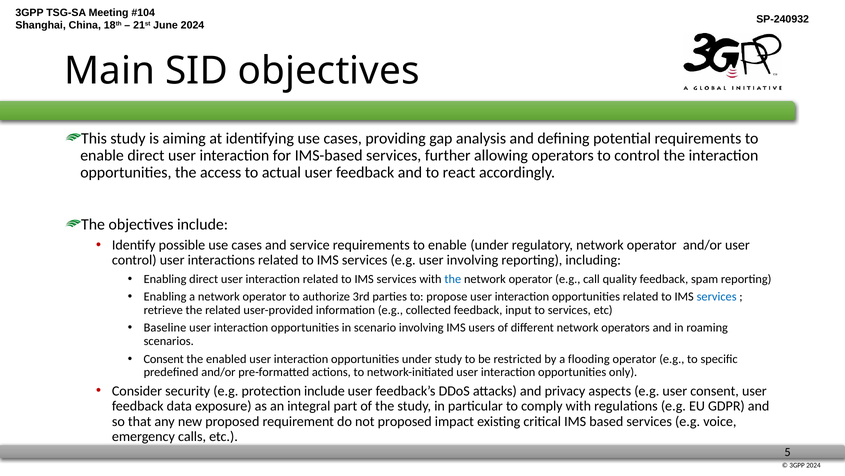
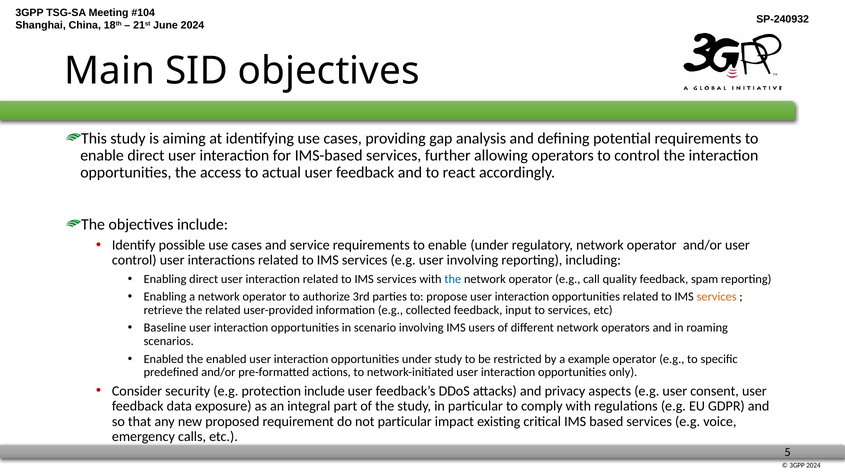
services at (717, 296) colour: blue -> orange
Consent at (164, 358): Consent -> Enabled
flooding: flooding -> example
not proposed: proposed -> particular
